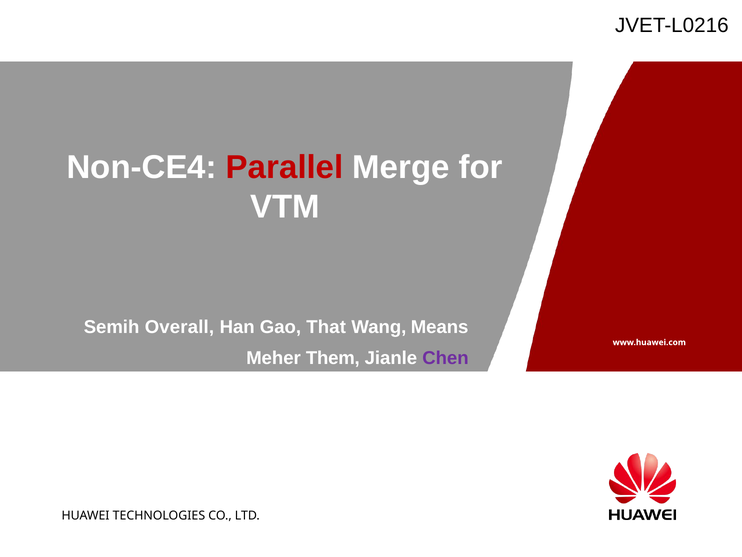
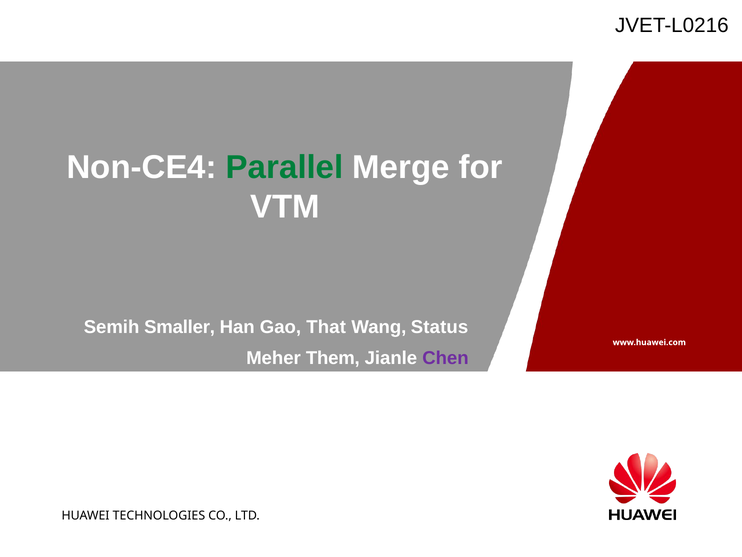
Parallel colour: red -> green
Overall: Overall -> Smaller
Means: Means -> Status
